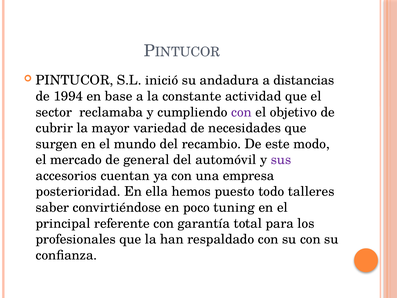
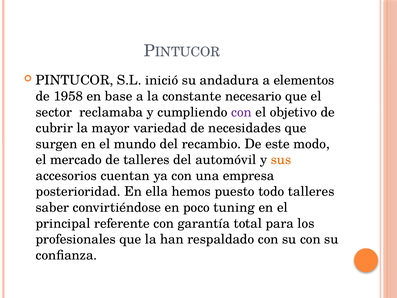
distancias: distancias -> elementos
1994: 1994 -> 1958
actividad: actividad -> necesario
de general: general -> talleres
sus colour: purple -> orange
